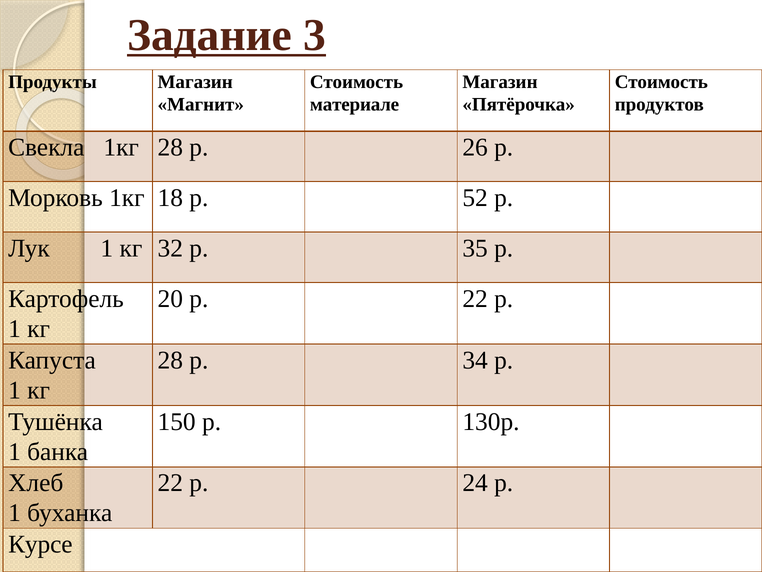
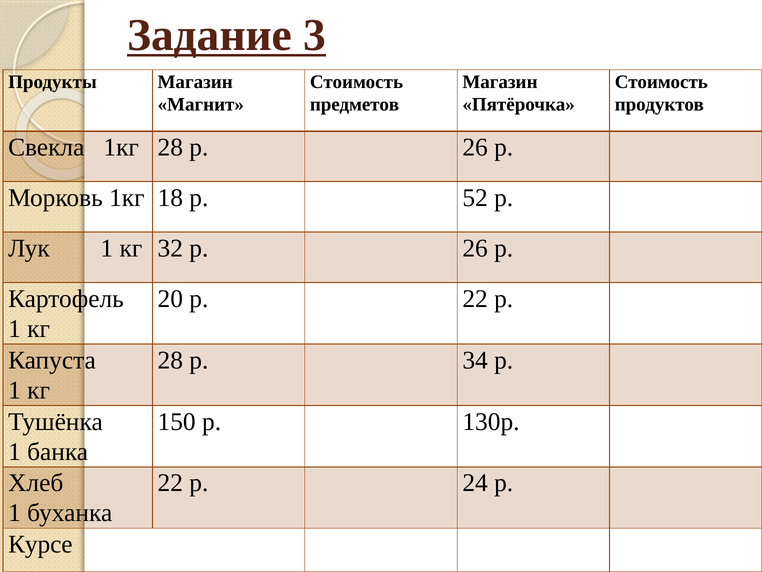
материале: материале -> предметов
32 р 35: 35 -> 26
